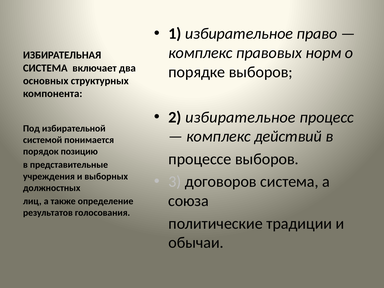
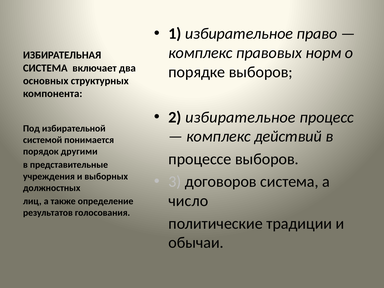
позицию: позицию -> другими
союза: союза -> число
